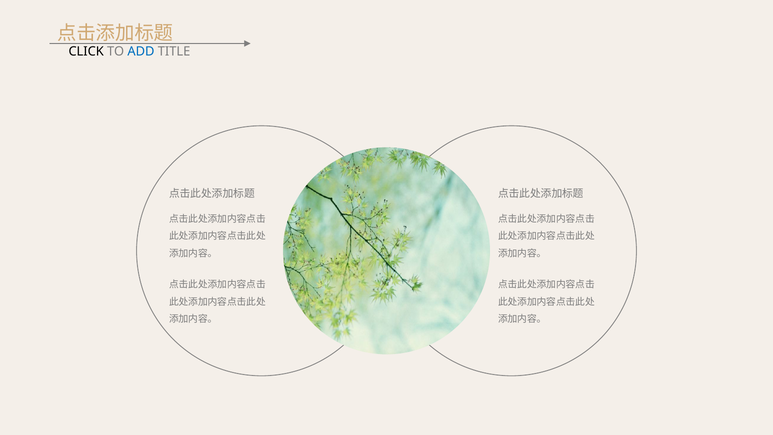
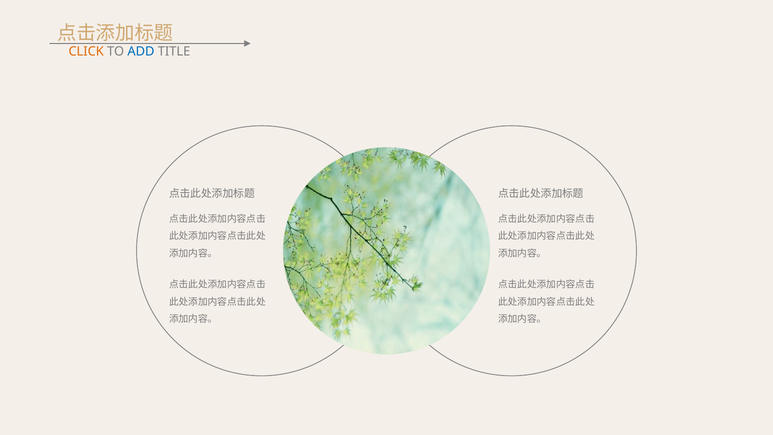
CLICK colour: black -> orange
